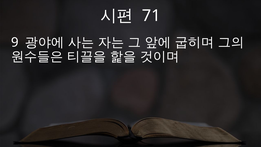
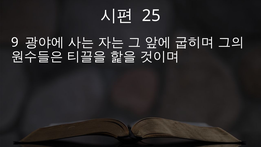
71: 71 -> 25
